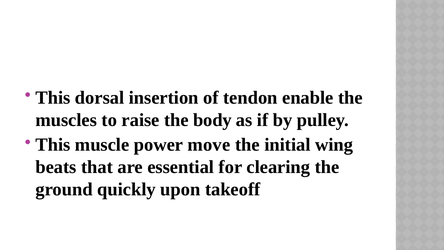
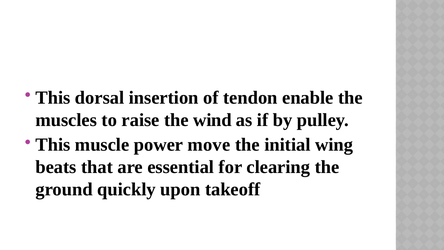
body: body -> wind
